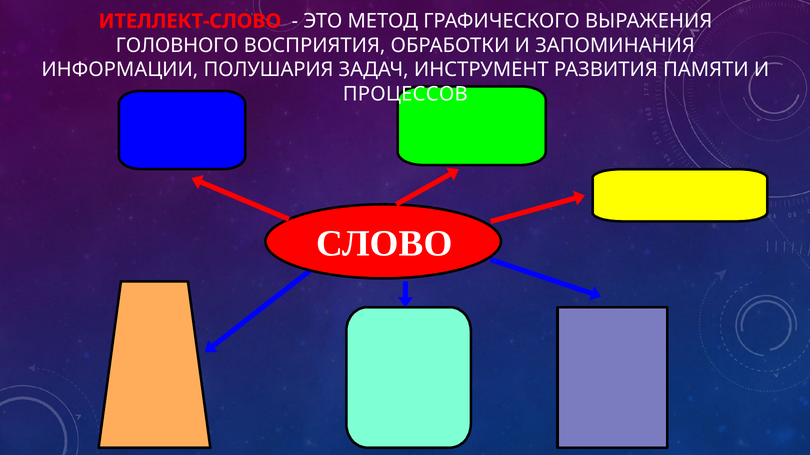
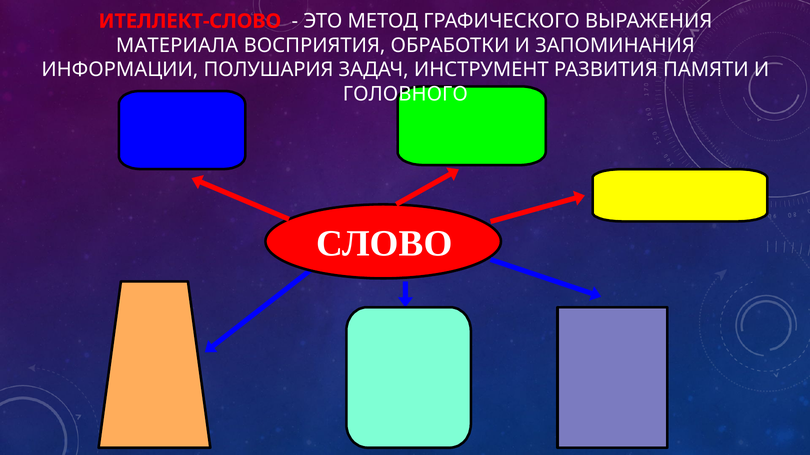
ГОЛОВНОГО: ГОЛОВНОГО -> МАТЕРИАЛА
ПРОЦЕССОВ: ПРОЦЕССОВ -> ГОЛОВНОГО
